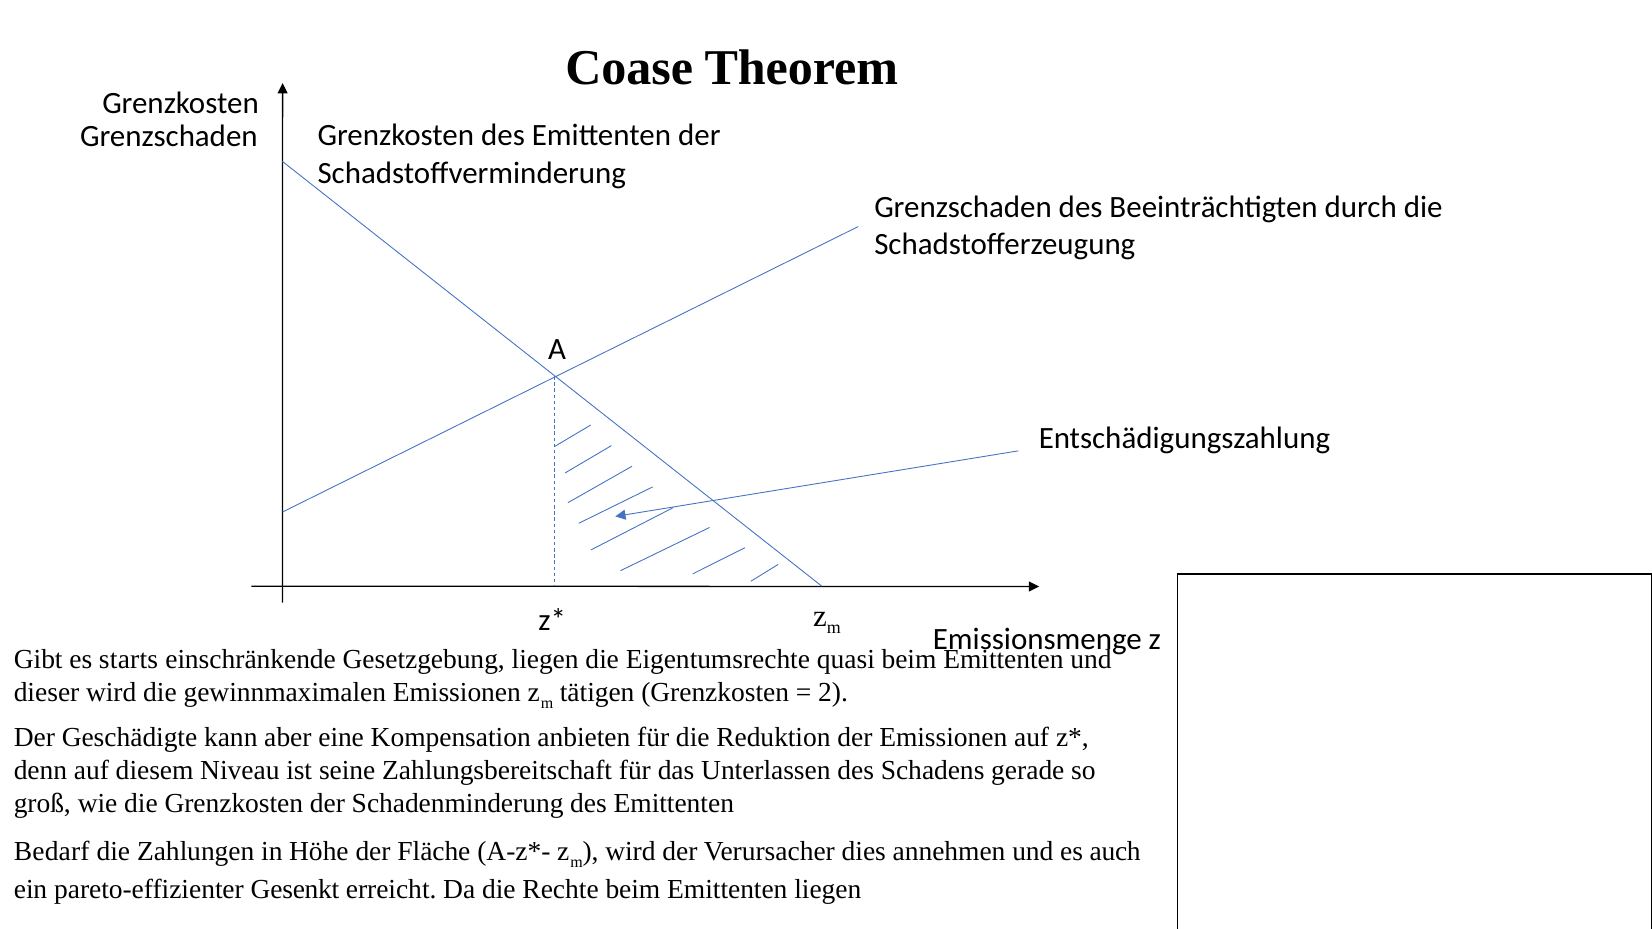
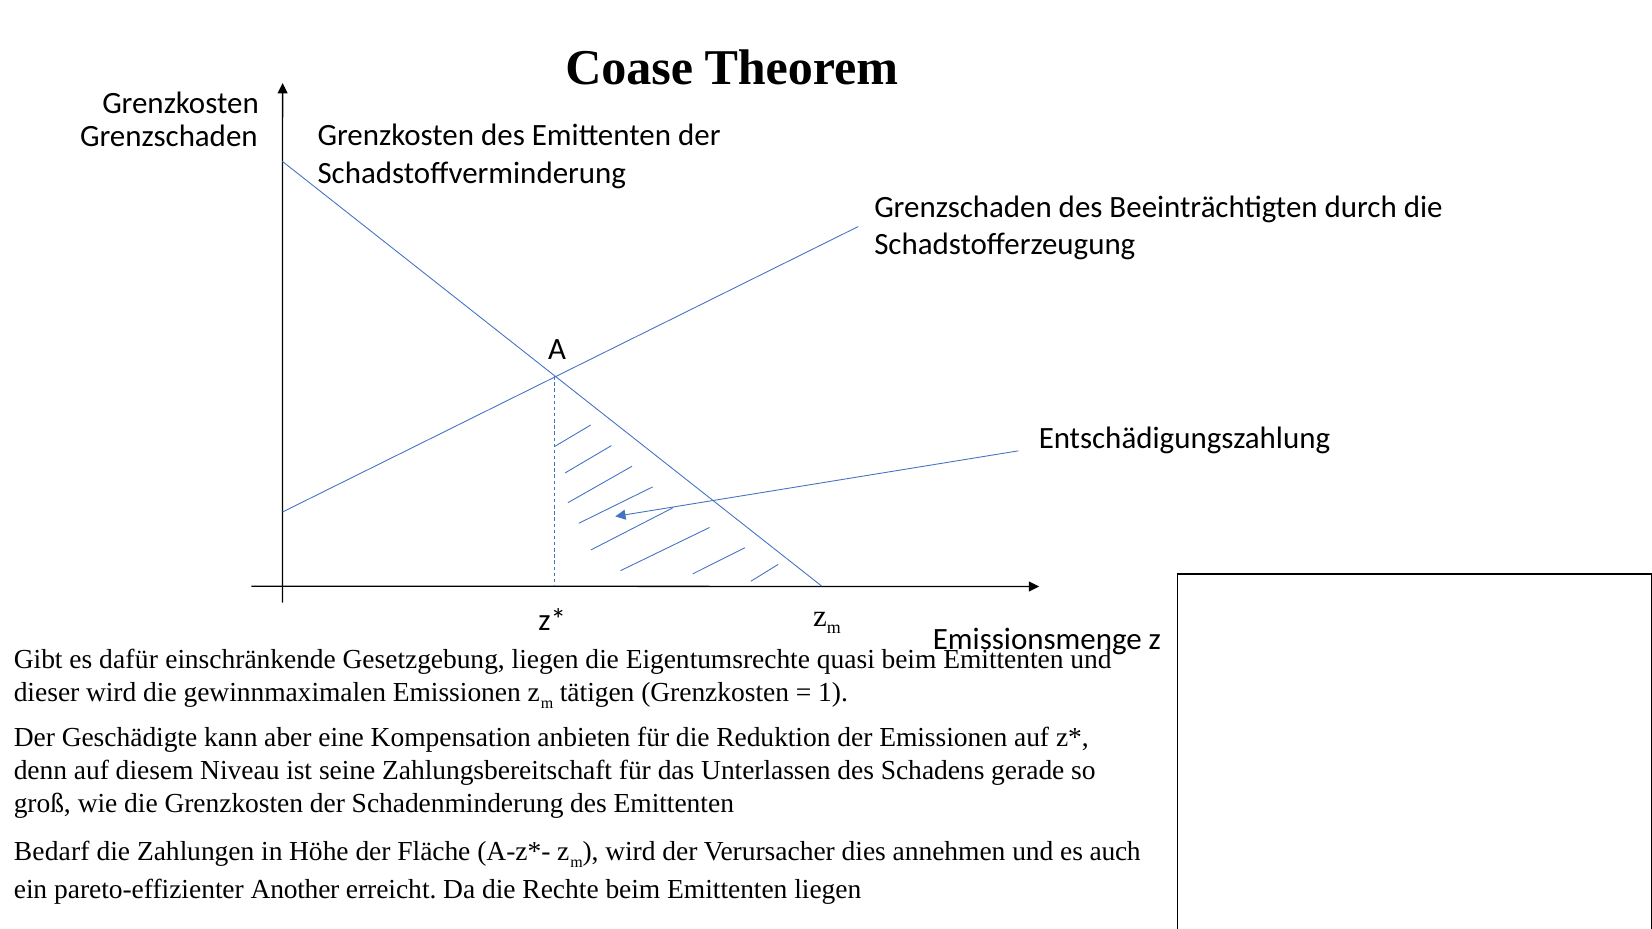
starts: starts -> dafür
2: 2 -> 1
Gesenkt: Gesenkt -> Another
